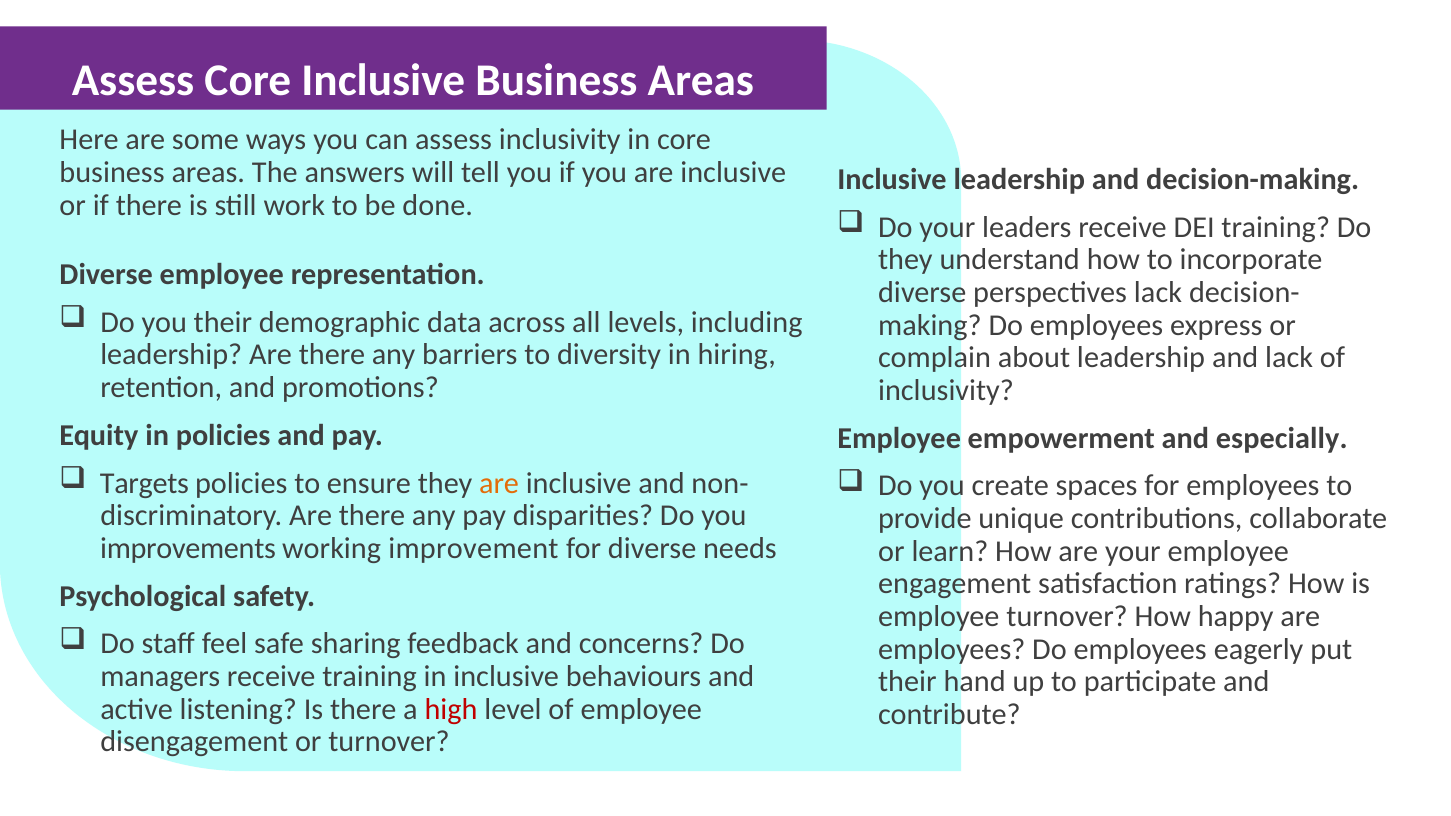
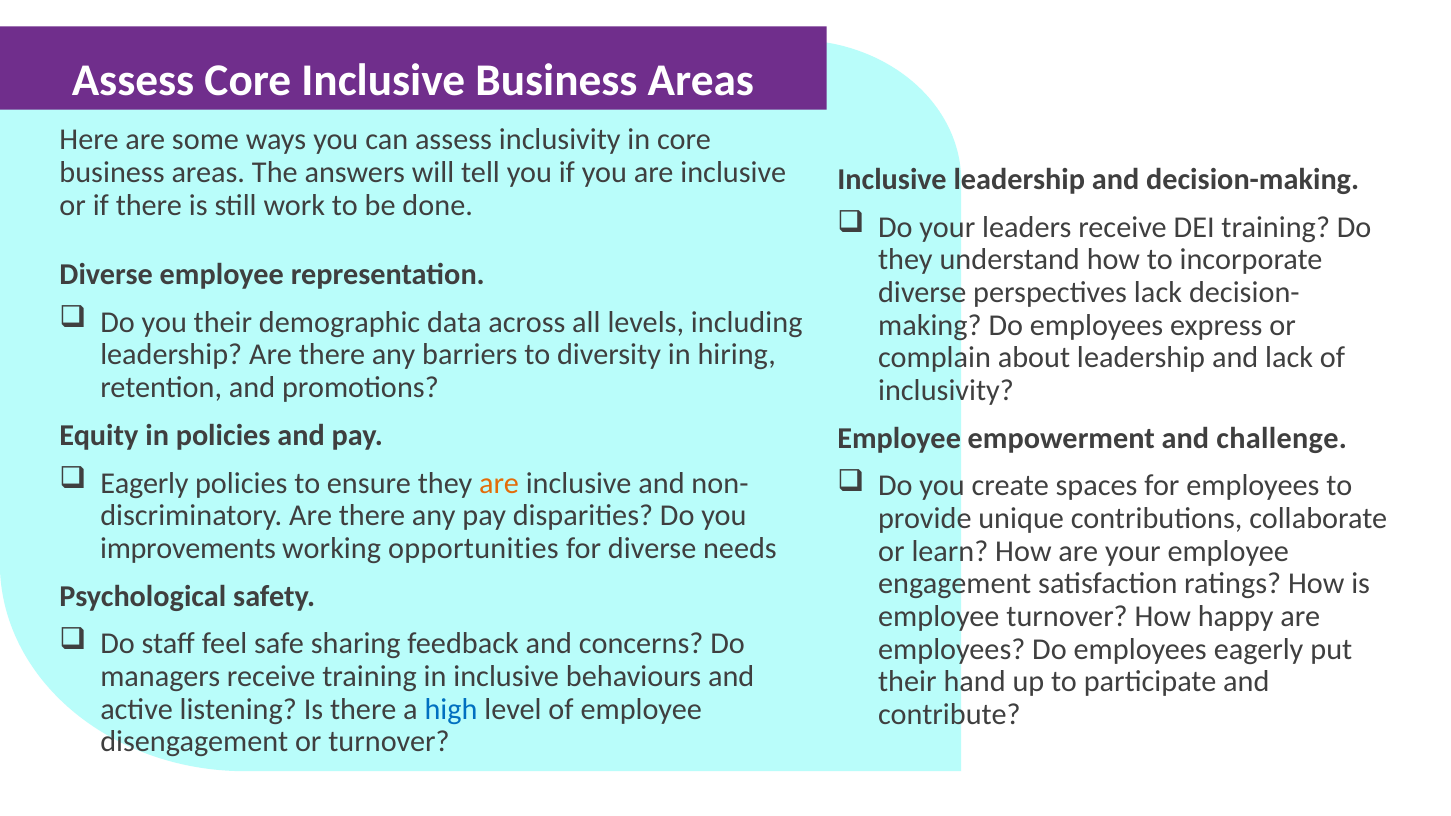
especially: especially -> challenge
Targets at (144, 483): Targets -> Eagerly
improvement: improvement -> opportunities
high colour: red -> blue
